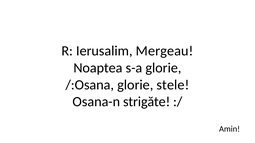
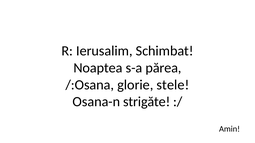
Mergeau: Mergeau -> Schimbat
s-a glorie: glorie -> părea
